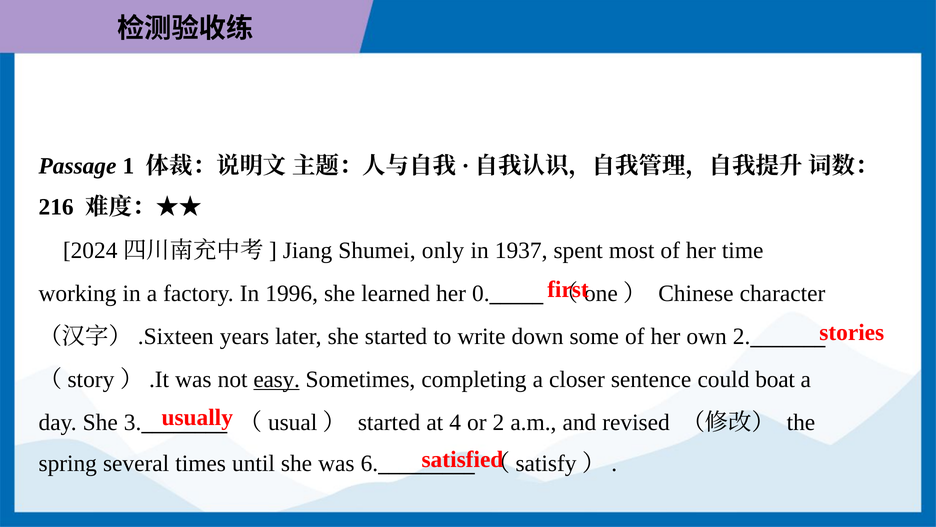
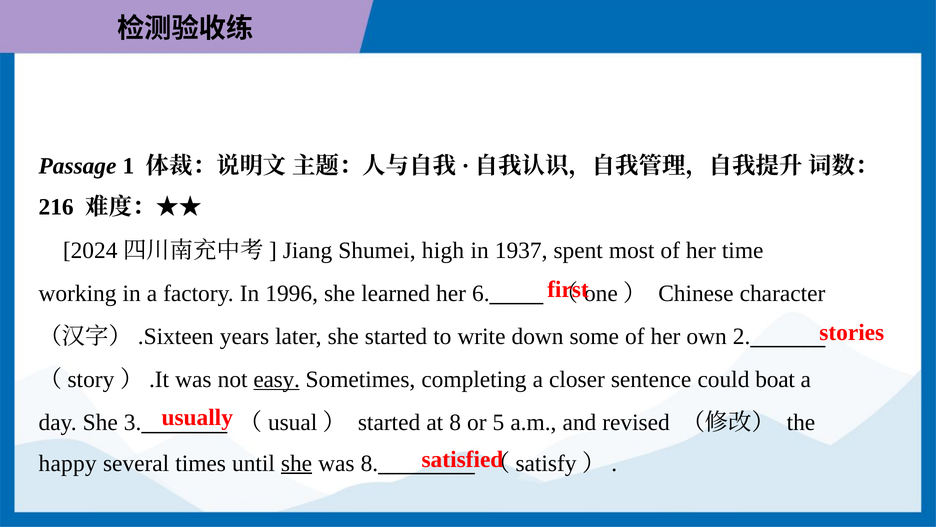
only: only -> high
0: 0 -> 6
at 4: 4 -> 8
or 2: 2 -> 5
spring: spring -> happy
she at (297, 463) underline: none -> present
was 6: 6 -> 8
